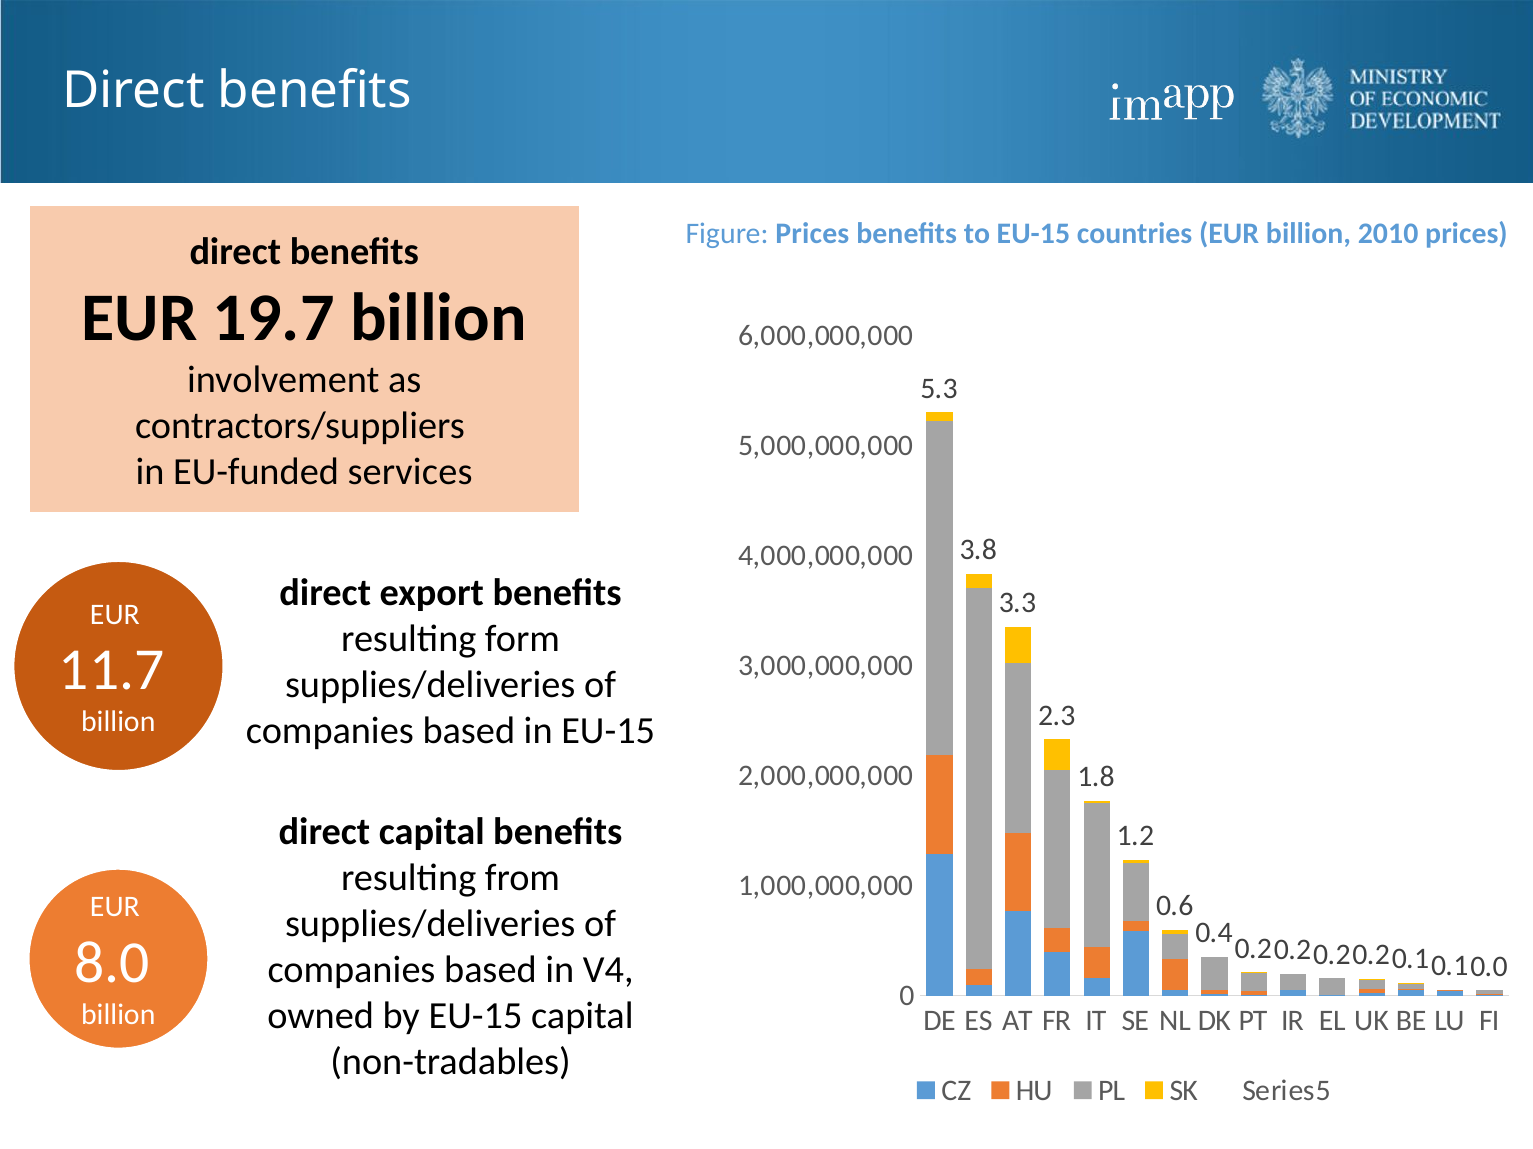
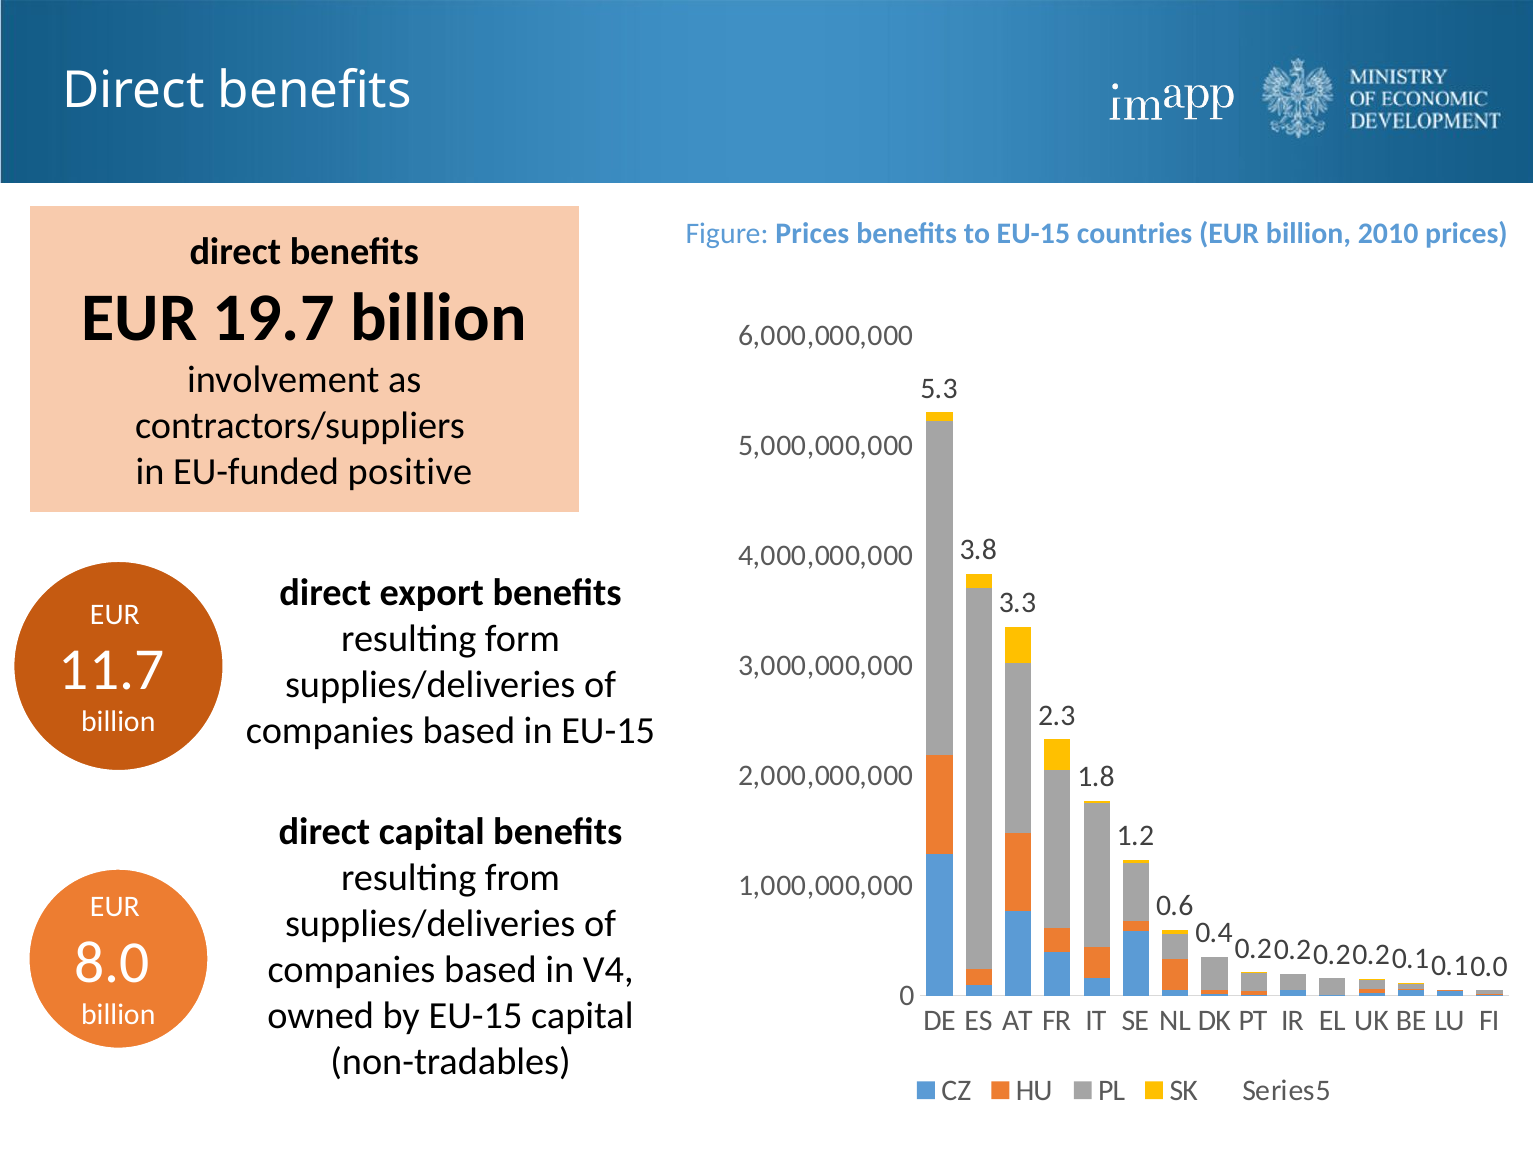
services: services -> positive
